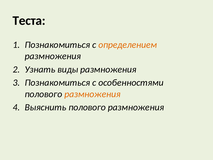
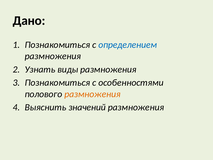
Теста: Теста -> Дано
определением colour: orange -> blue
Выяснить полового: полового -> значений
